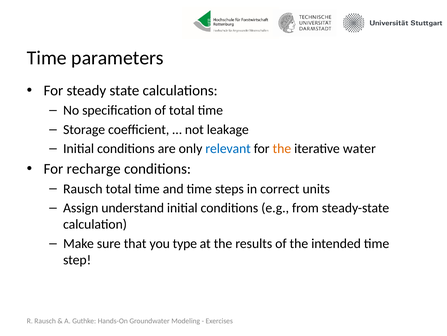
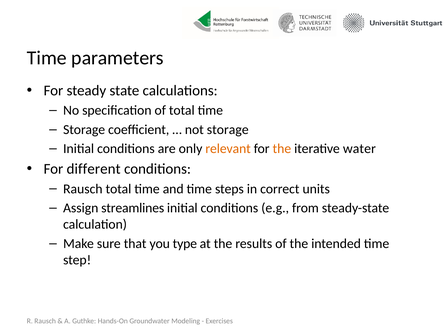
not leakage: leakage -> storage
relevant colour: blue -> orange
recharge: recharge -> different
understand: understand -> streamlines
